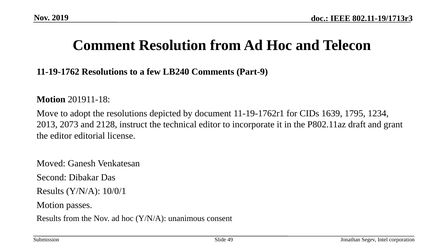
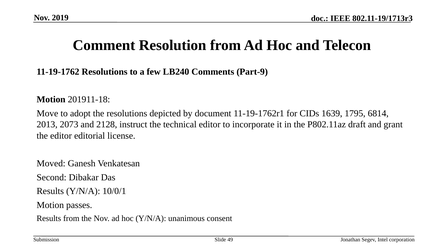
1234: 1234 -> 6814
